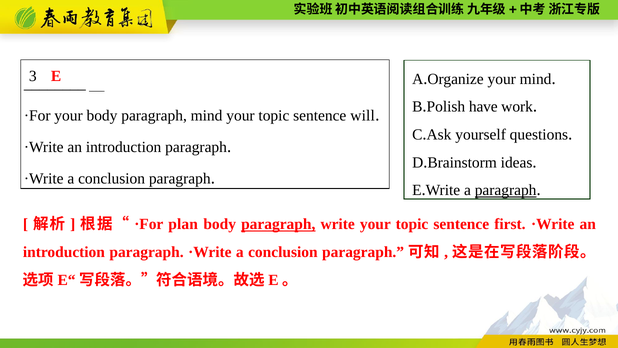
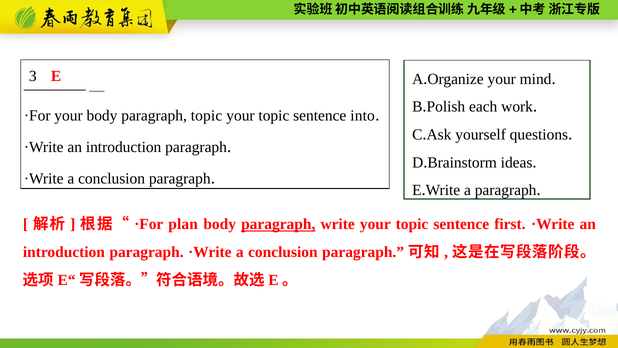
have: have -> each
paragraph mind: mind -> topic
will: will -> into
paragraph at (506, 190) underline: present -> none
